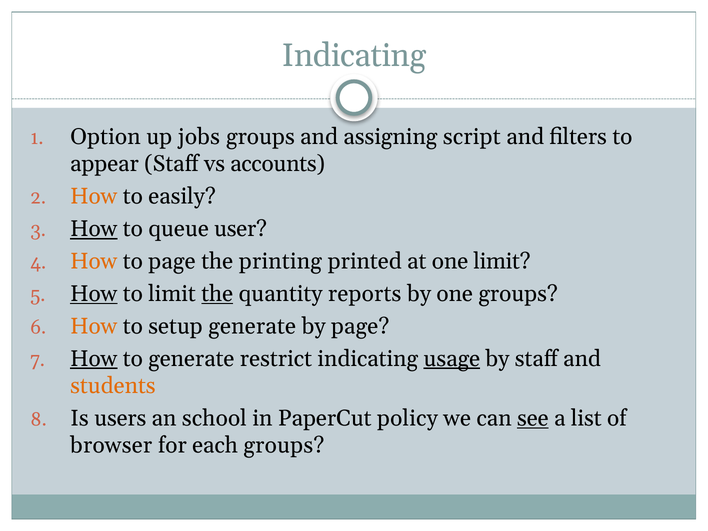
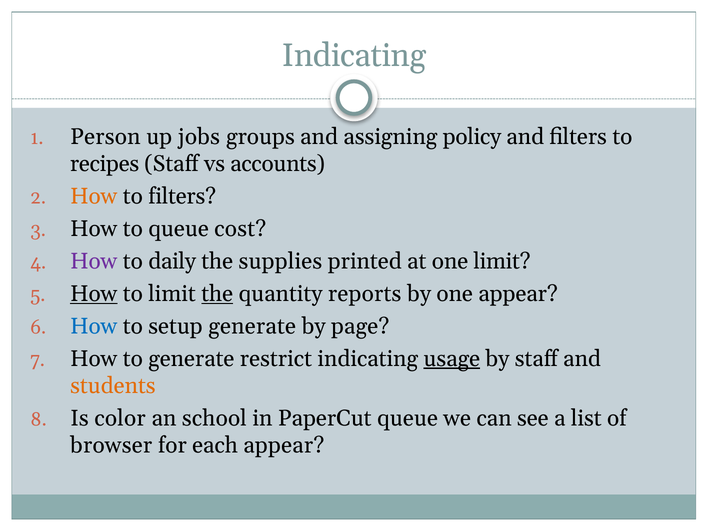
Option: Option -> Person
script: script -> policy
appear: appear -> recipes
to easily: easily -> filters
How at (94, 229) underline: present -> none
user: user -> cost
How at (94, 261) colour: orange -> purple
to page: page -> daily
printing: printing -> supplies
one groups: groups -> appear
How at (94, 326) colour: orange -> blue
How at (94, 359) underline: present -> none
users: users -> color
PaperCut policy: policy -> queue
see underline: present -> none
each groups: groups -> appear
